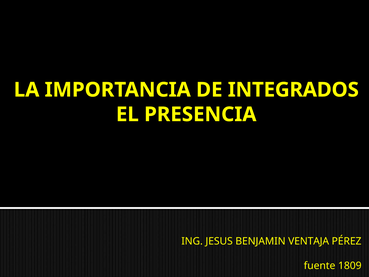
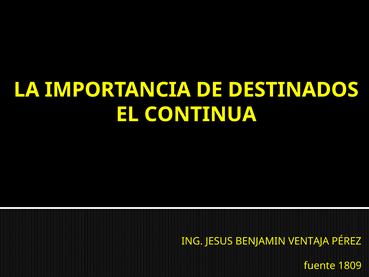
INTEGRADOS: INTEGRADOS -> DESTINADOS
PRESENCIA: PRESENCIA -> CONTINUA
